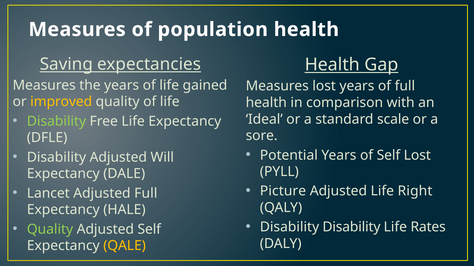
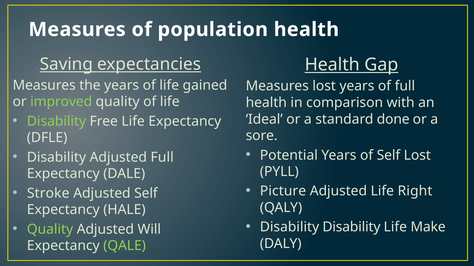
improved colour: yellow -> light green
scale: scale -> done
Adjusted Will: Will -> Full
Lancet: Lancet -> Stroke
Adjusted Full: Full -> Self
Rates: Rates -> Make
Adjusted Self: Self -> Will
QALE colour: yellow -> light green
